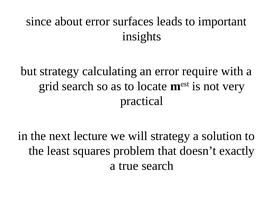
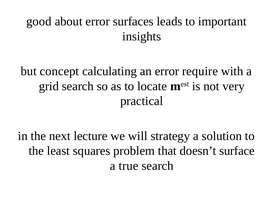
since: since -> good
but strategy: strategy -> concept
exactly: exactly -> surface
